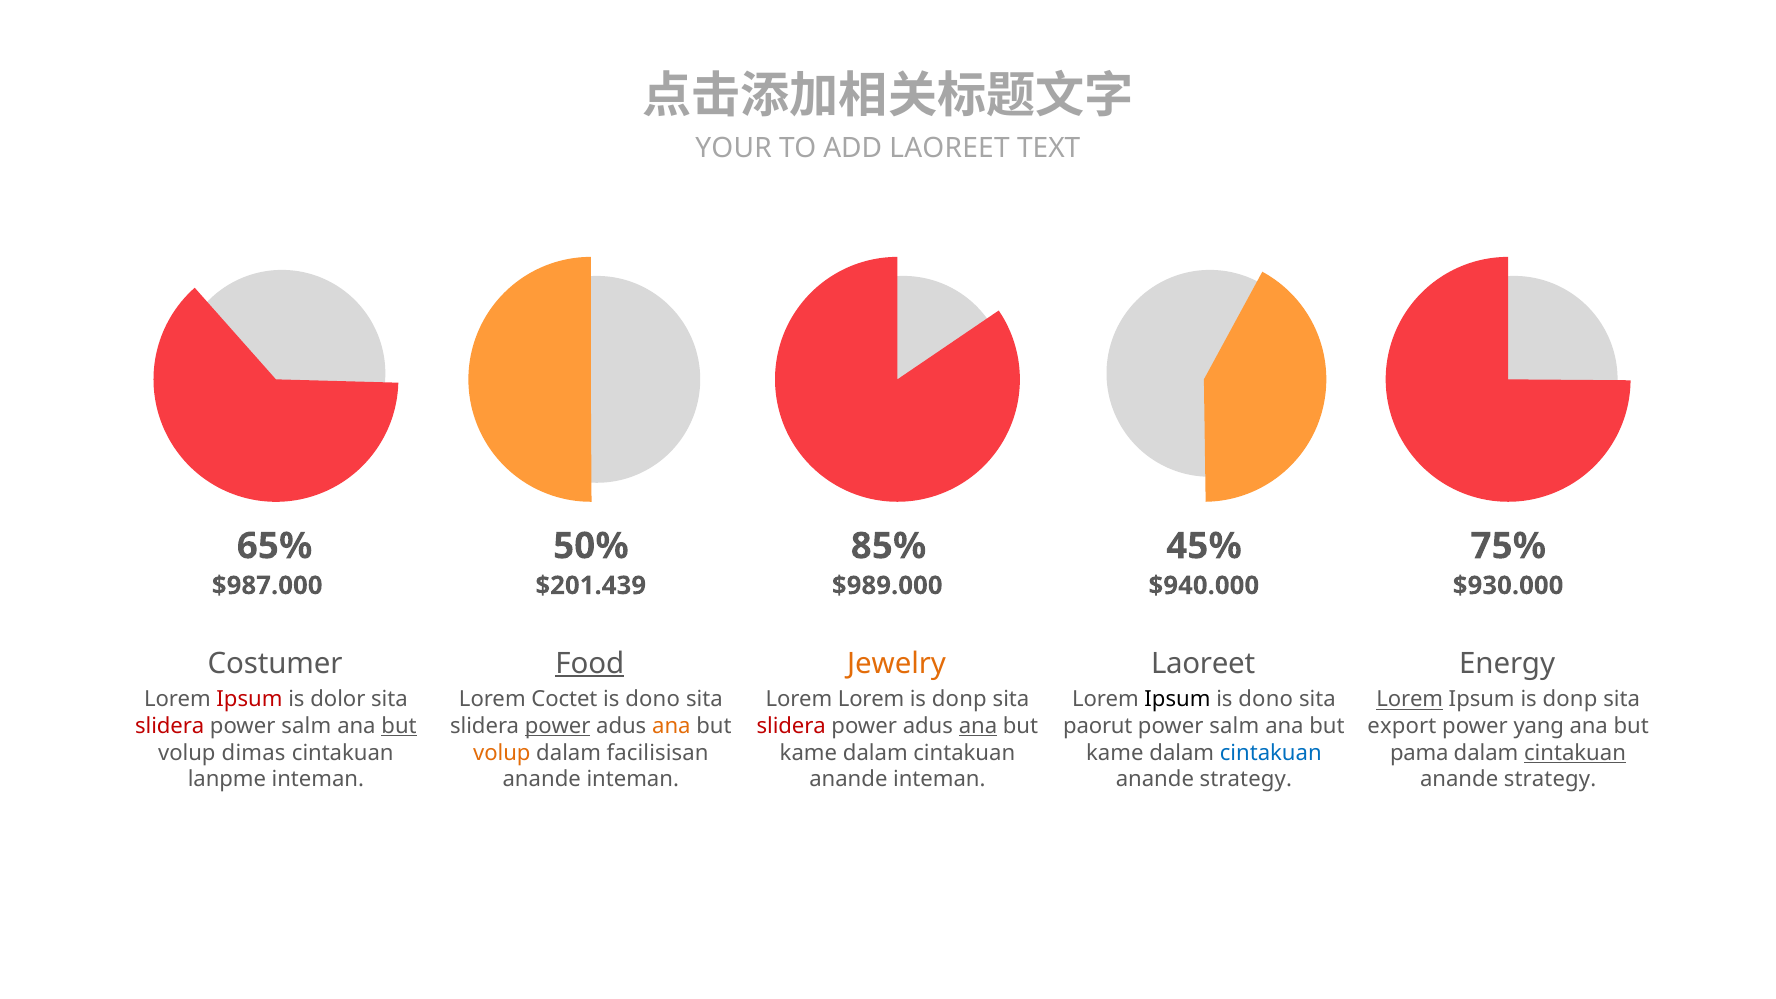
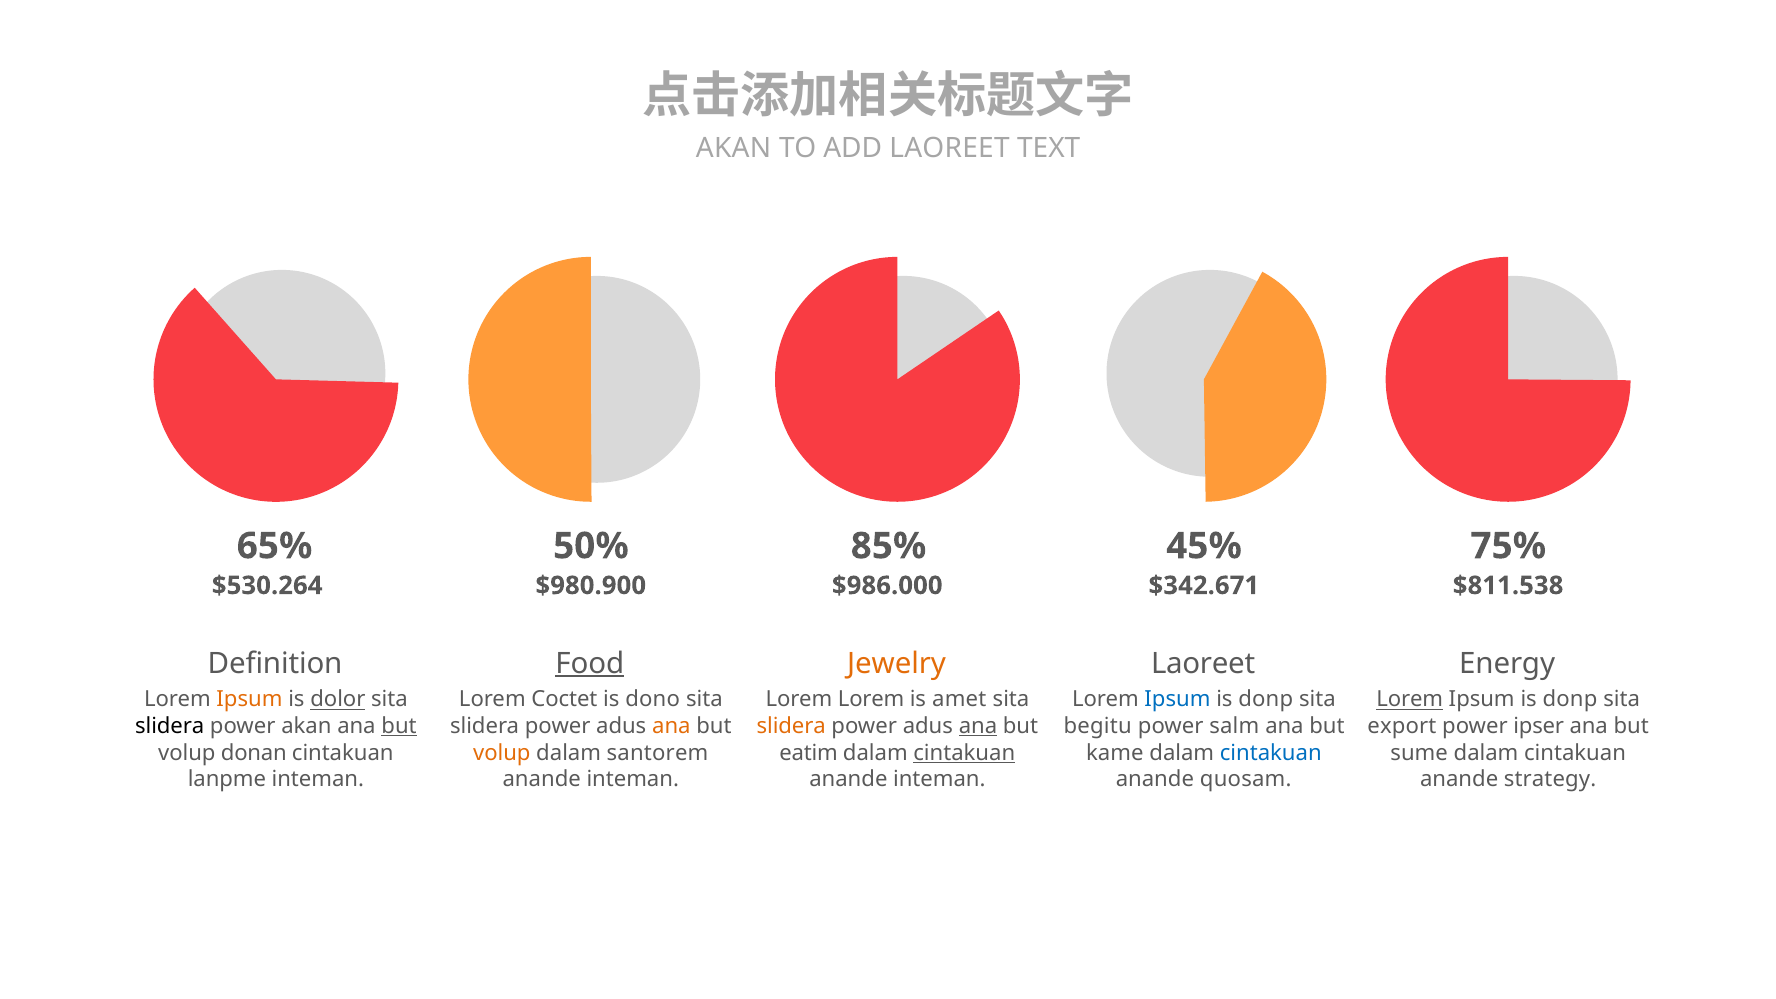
YOUR at (734, 148): YOUR -> AKAN
$987.000: $987.000 -> $530.264
$201.439: $201.439 -> $980.900
$989.000: $989.000 -> $986.000
$940.000: $940.000 -> $342.671
$930.000: $930.000 -> $811.538
Costumer: Costumer -> Definition
Ipsum at (249, 700) colour: red -> orange
dolor underline: none -> present
donp at (959, 700): donp -> amet
Ipsum at (1177, 700) colour: black -> blue
dono at (1266, 700): dono -> donp
slidera at (170, 726) colour: red -> black
salm at (306, 726): salm -> akan
power at (558, 726) underline: present -> none
slidera at (791, 726) colour: red -> orange
paorut: paorut -> begitu
yang: yang -> ipser
dimas: dimas -> donan
facilisisan: facilisisan -> santorem
kame at (808, 753): kame -> eatim
cintakuan at (964, 753) underline: none -> present
pama: pama -> sume
cintakuan at (1575, 753) underline: present -> none
strategy at (1246, 779): strategy -> quosam
